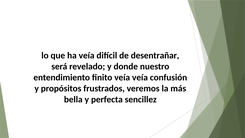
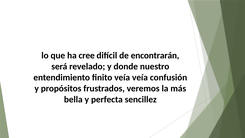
ha veía: veía -> cree
desentrañar: desentrañar -> encontrarán
